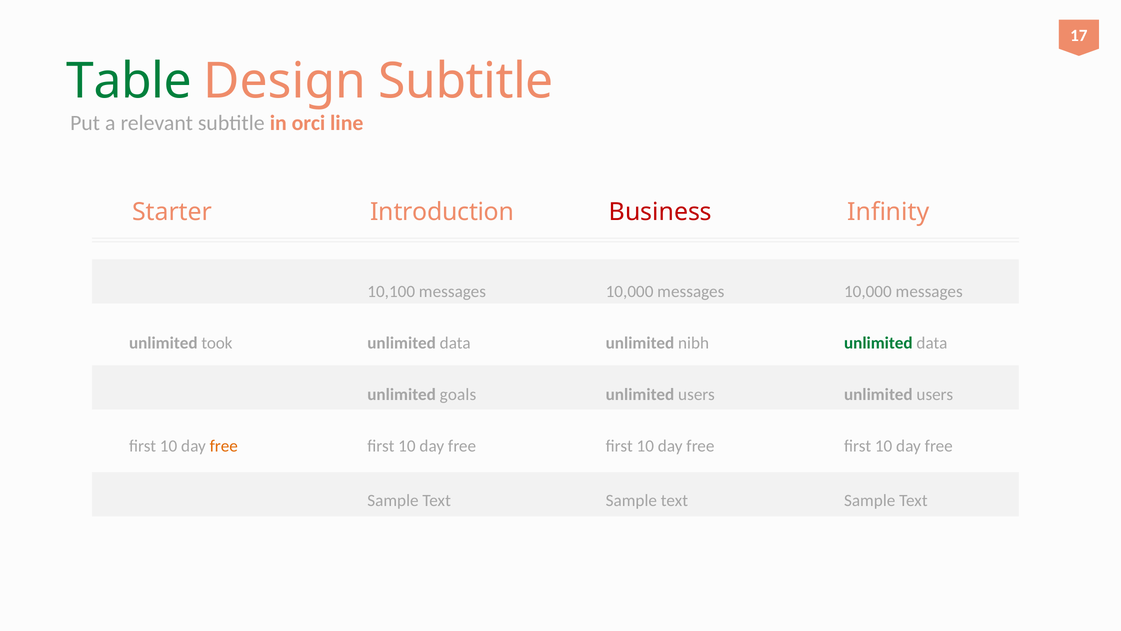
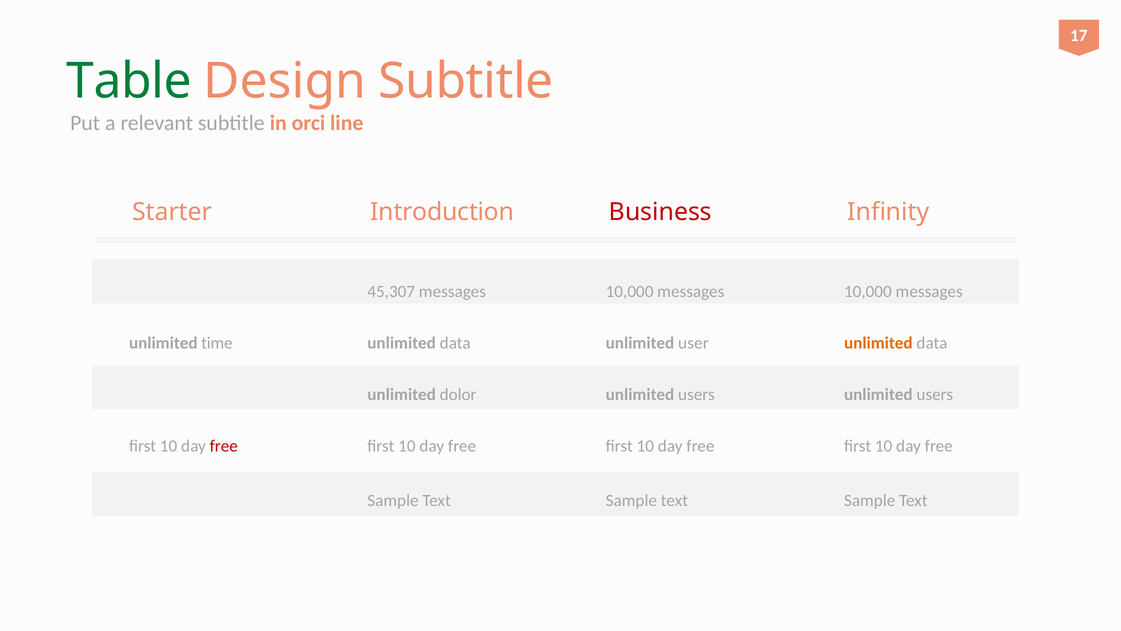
10,100: 10,100 -> 45,307
took: took -> time
nibh: nibh -> user
unlimited at (878, 343) colour: green -> orange
goals: goals -> dolor
free at (224, 446) colour: orange -> red
